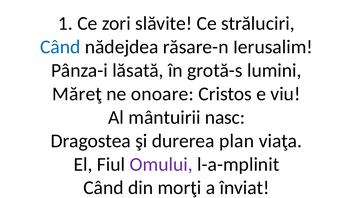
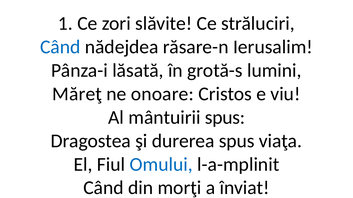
mântuirii nasc: nasc -> spus
durerea plan: plan -> spus
Omului colour: purple -> blue
